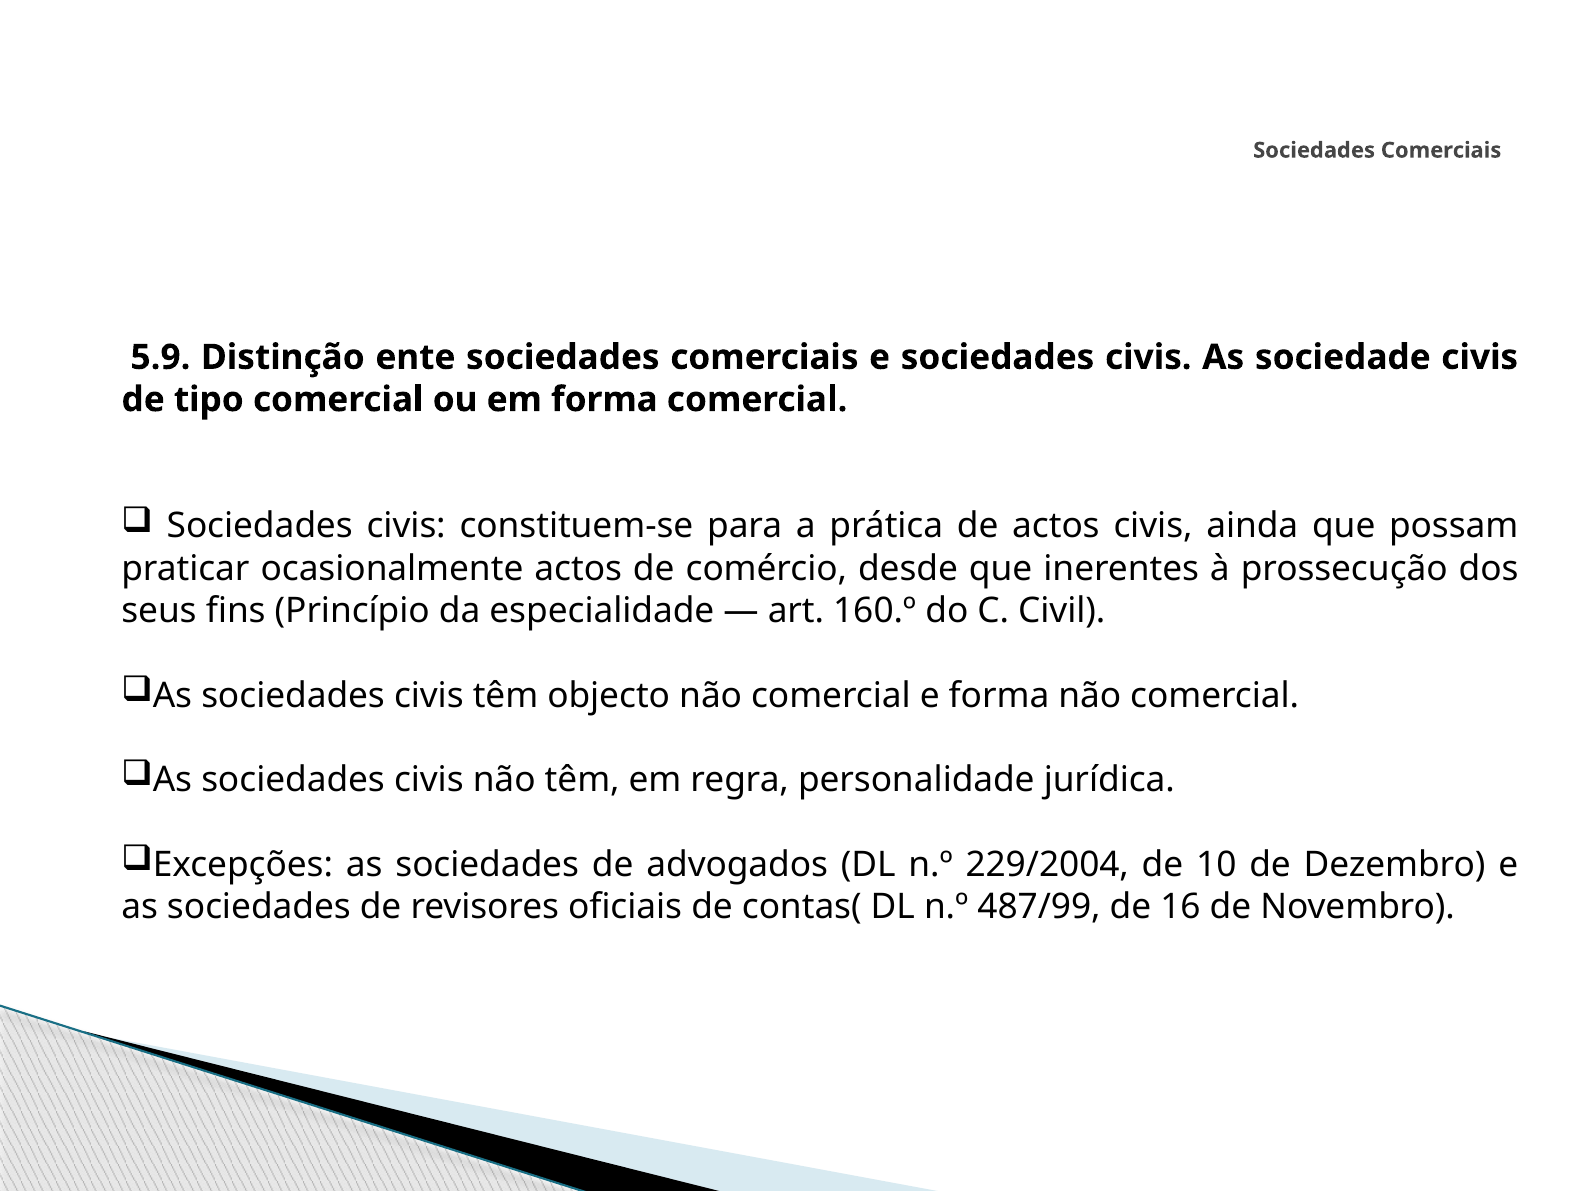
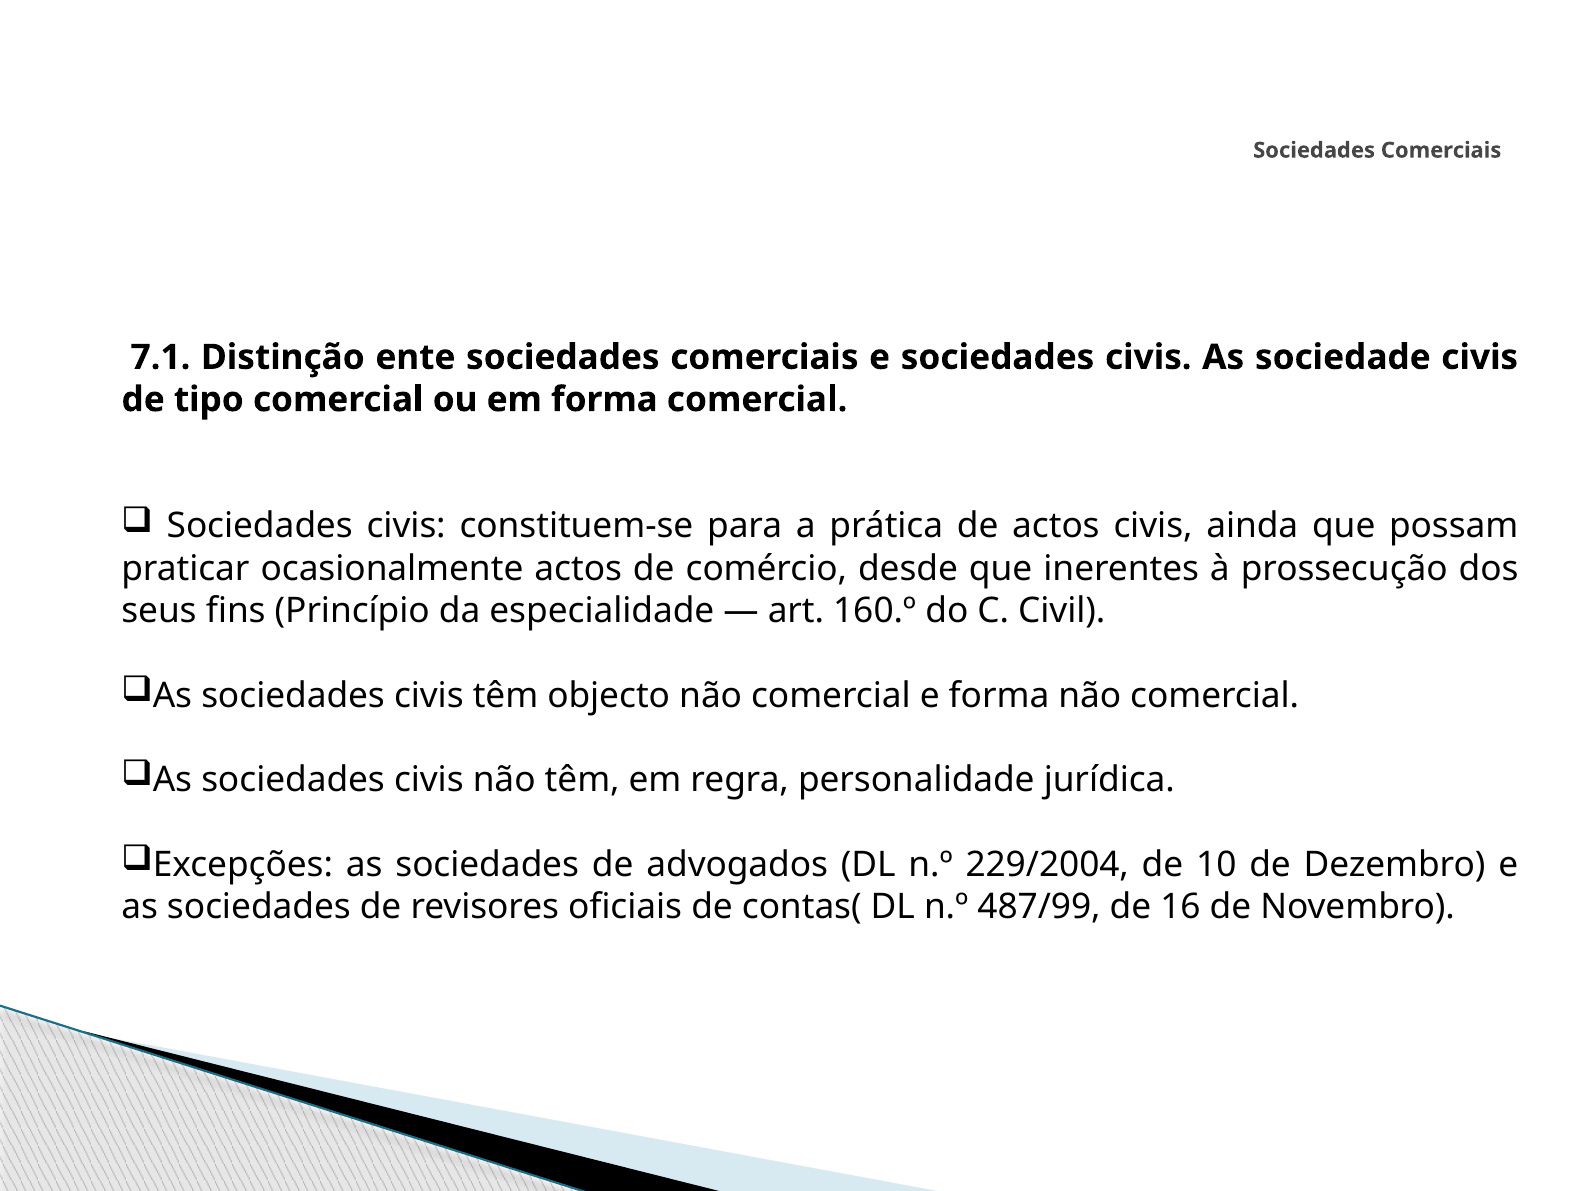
5.9: 5.9 -> 7.1
